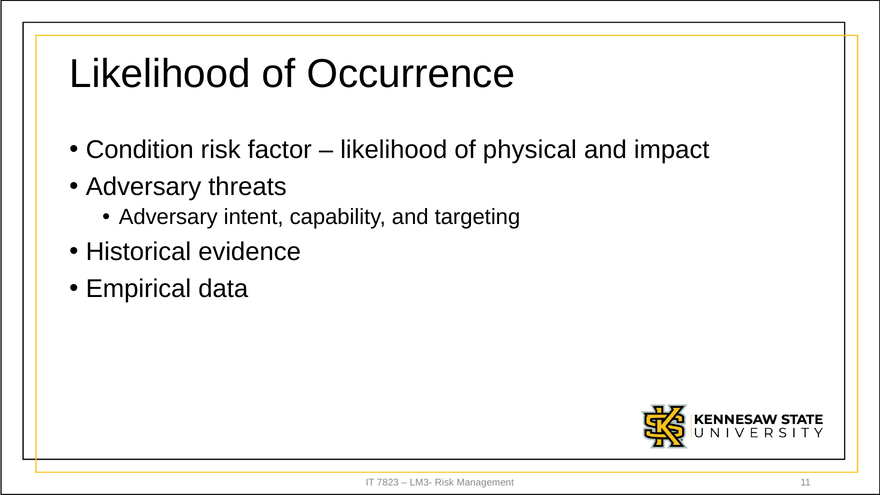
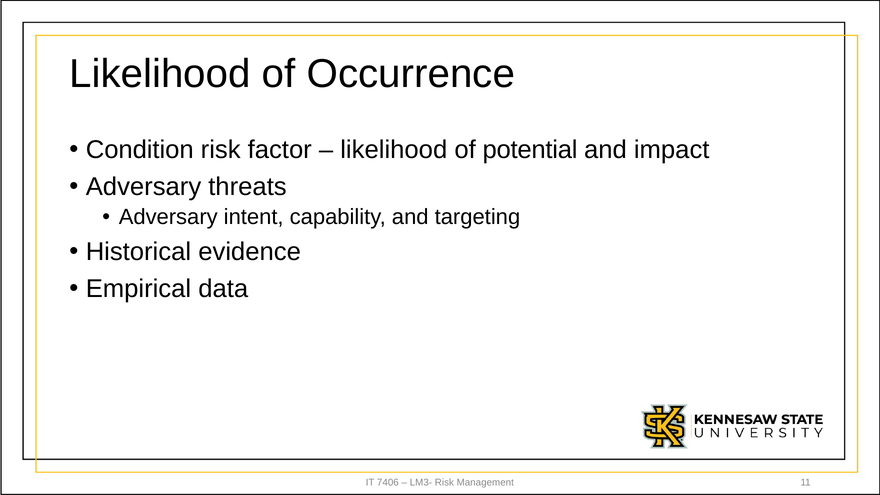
physical: physical -> potential
7823: 7823 -> 7406
